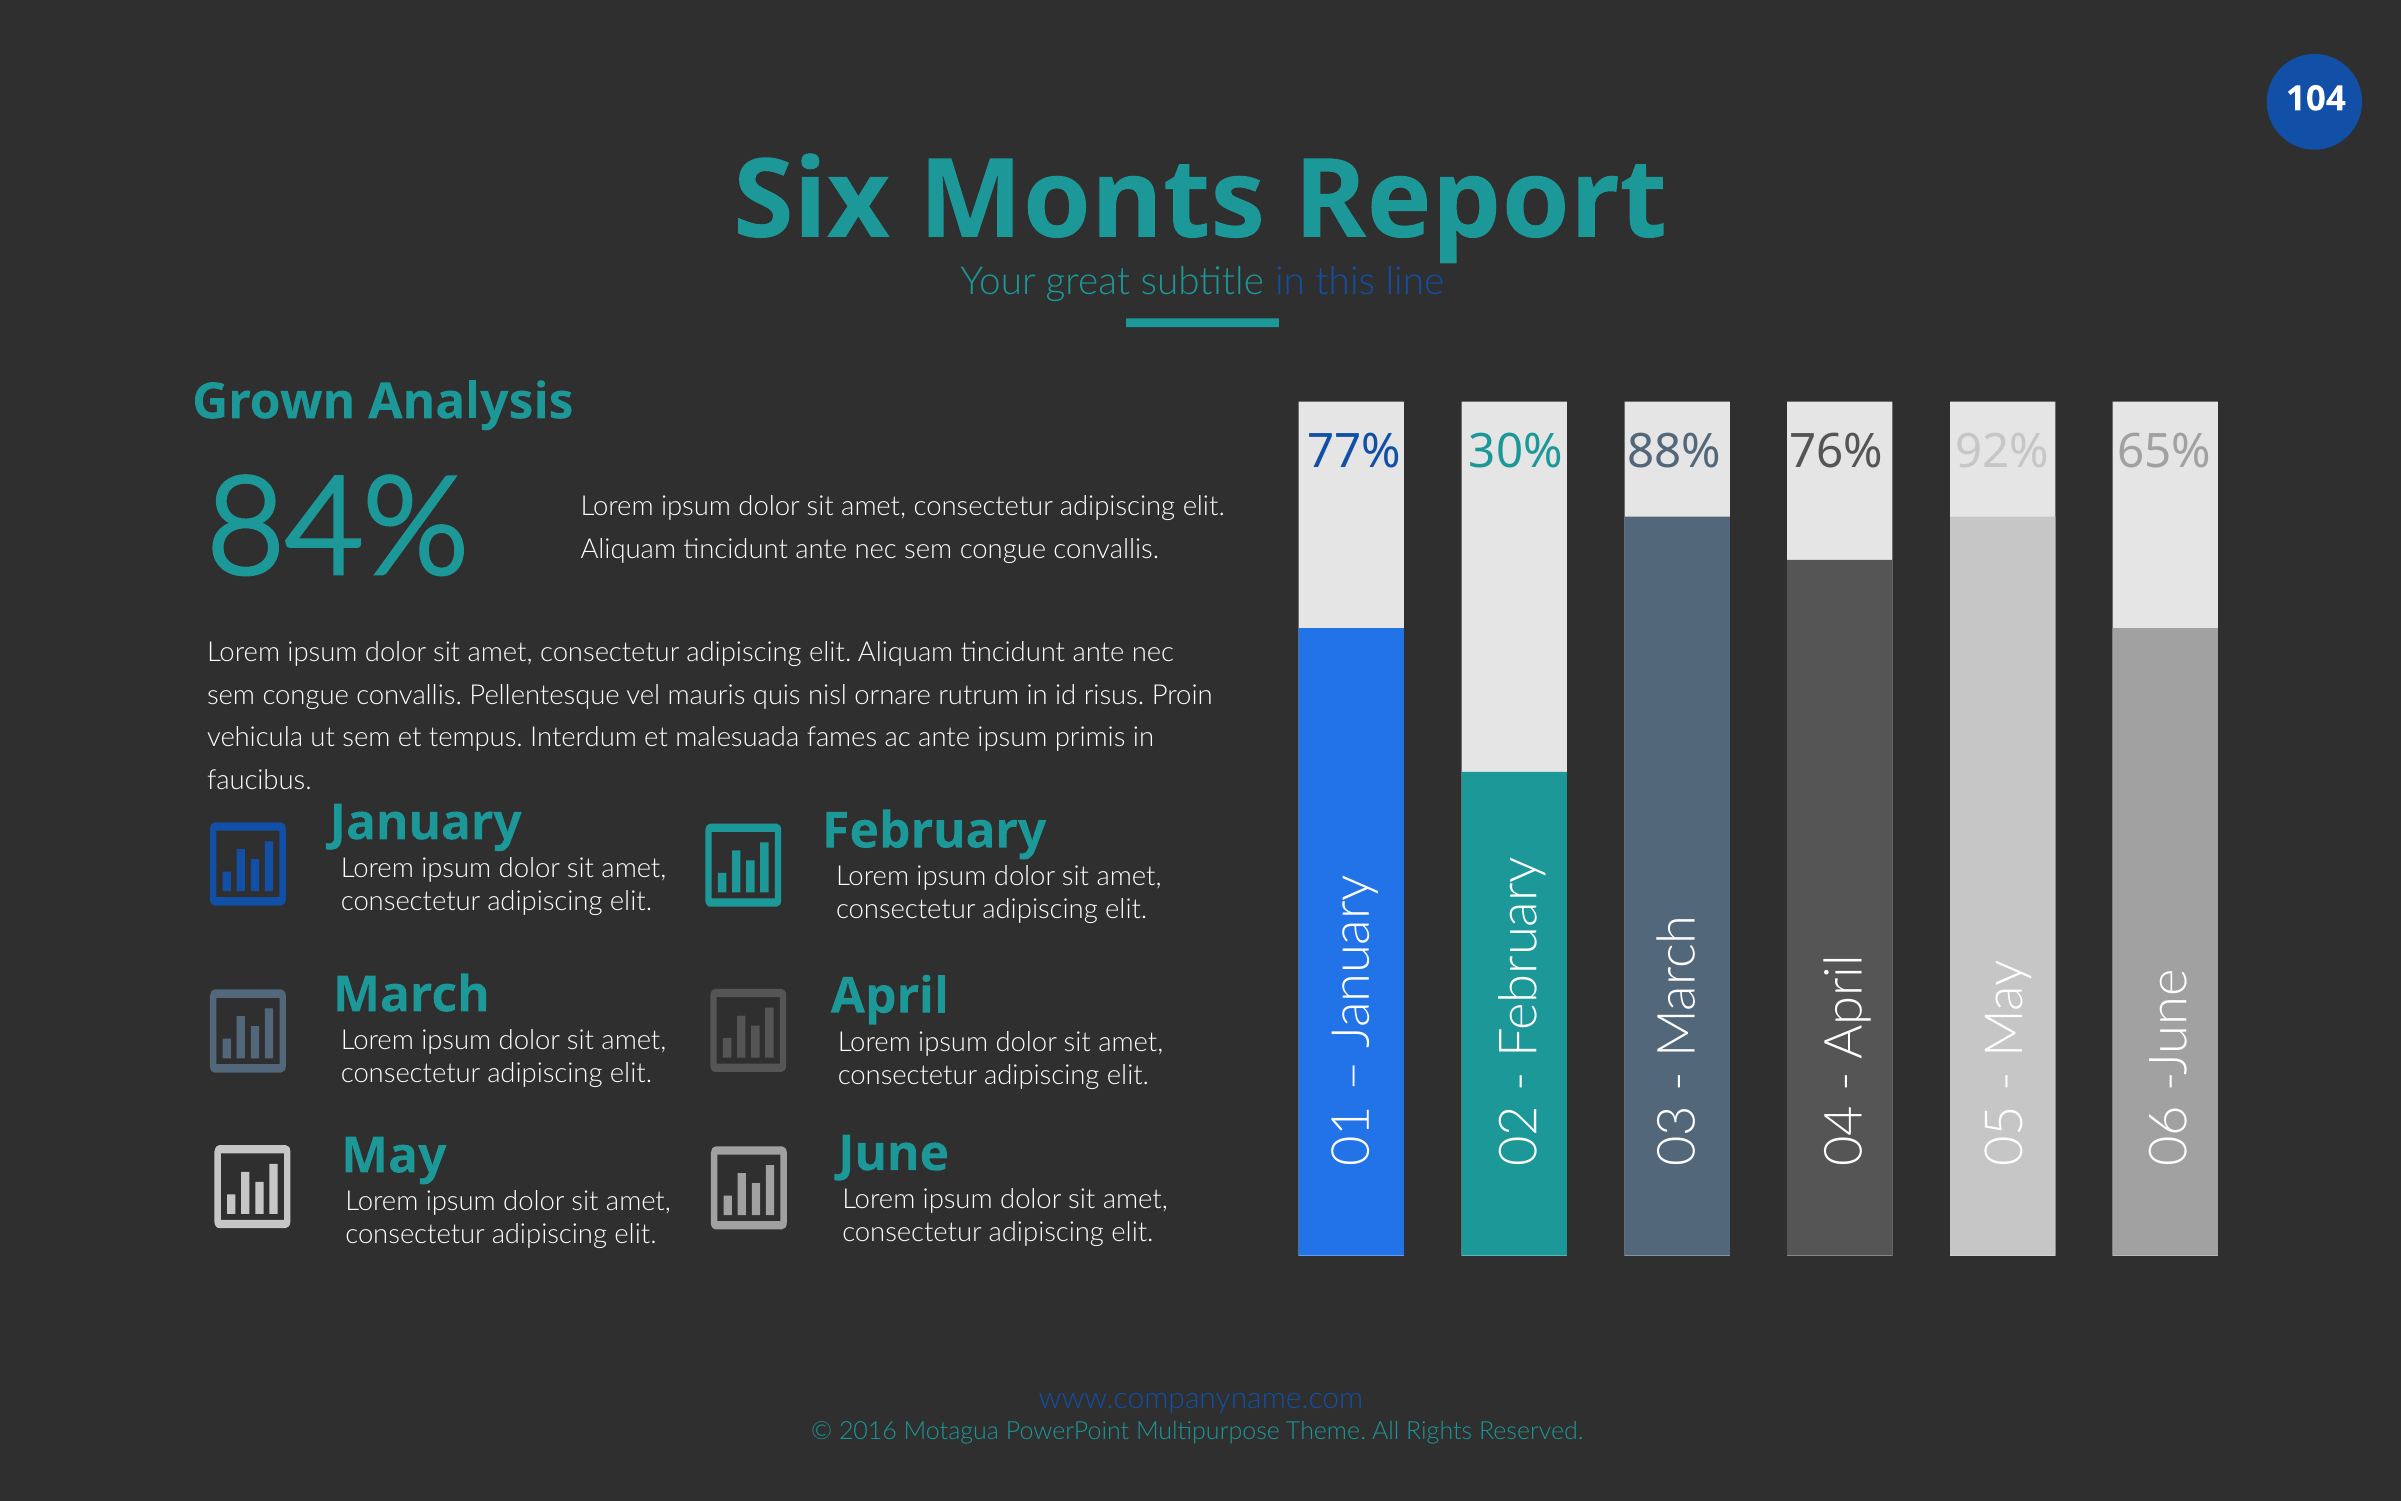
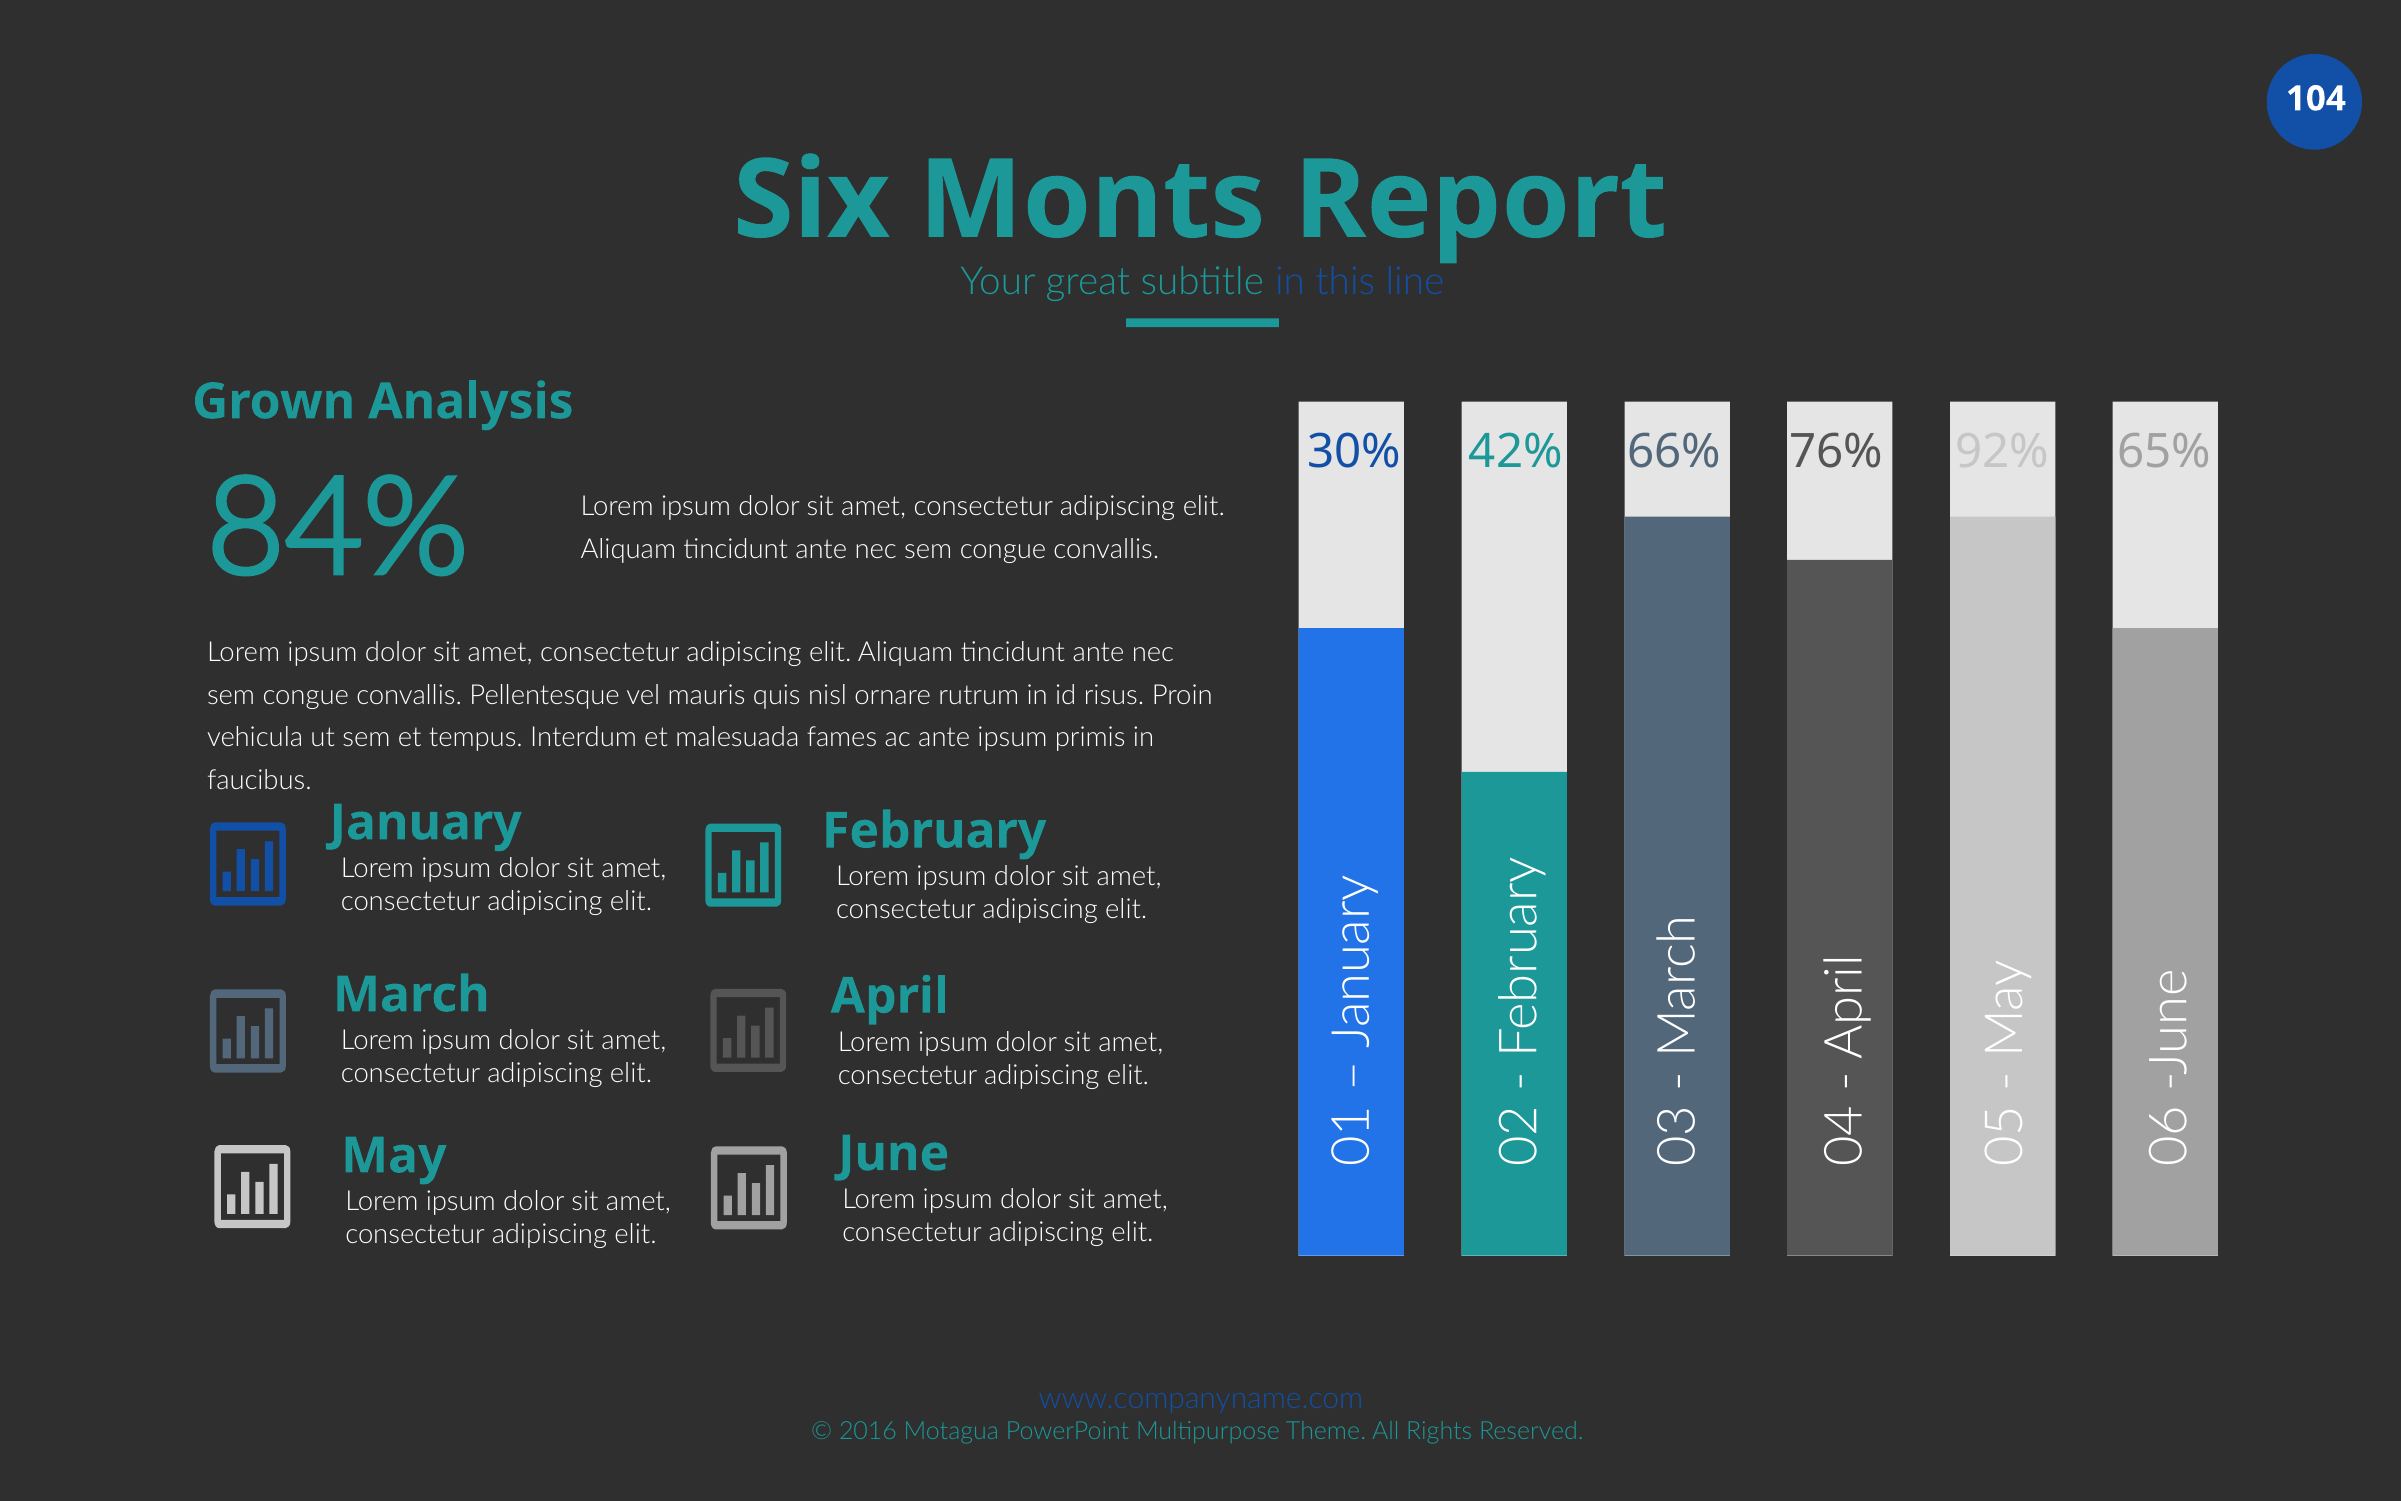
77%: 77% -> 30%
30%: 30% -> 42%
88%: 88% -> 66%
